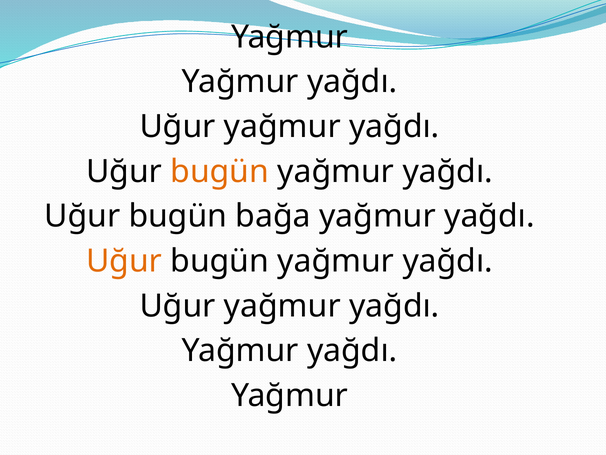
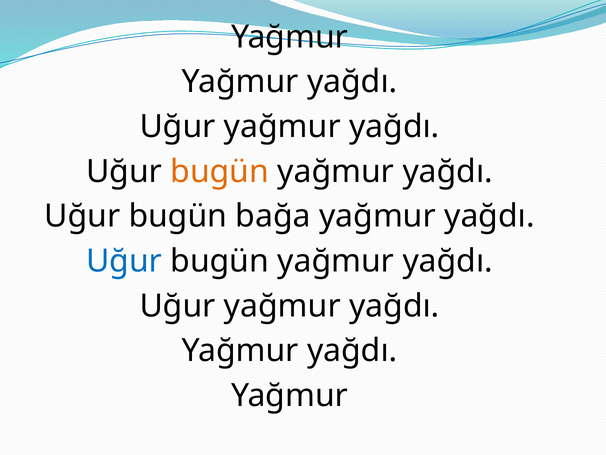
Uğur at (124, 261) colour: orange -> blue
